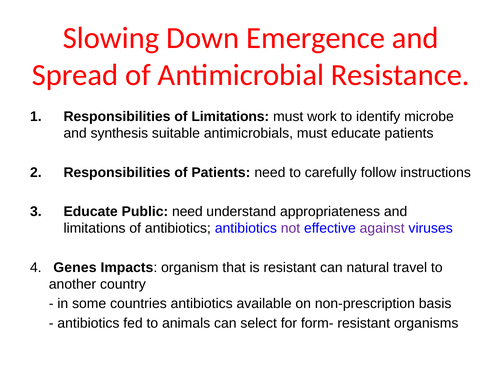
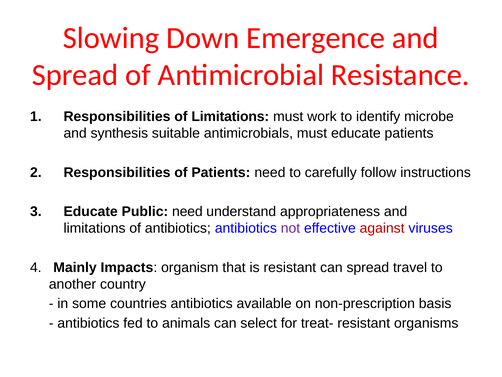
against colour: purple -> red
Genes: Genes -> Mainly
can natural: natural -> spread
form-: form- -> treat-
